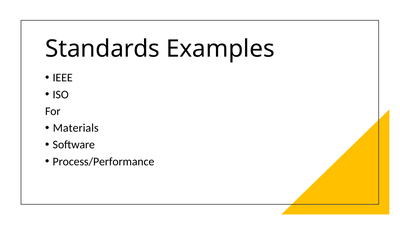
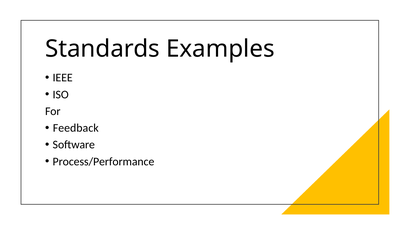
Materials: Materials -> Feedback
